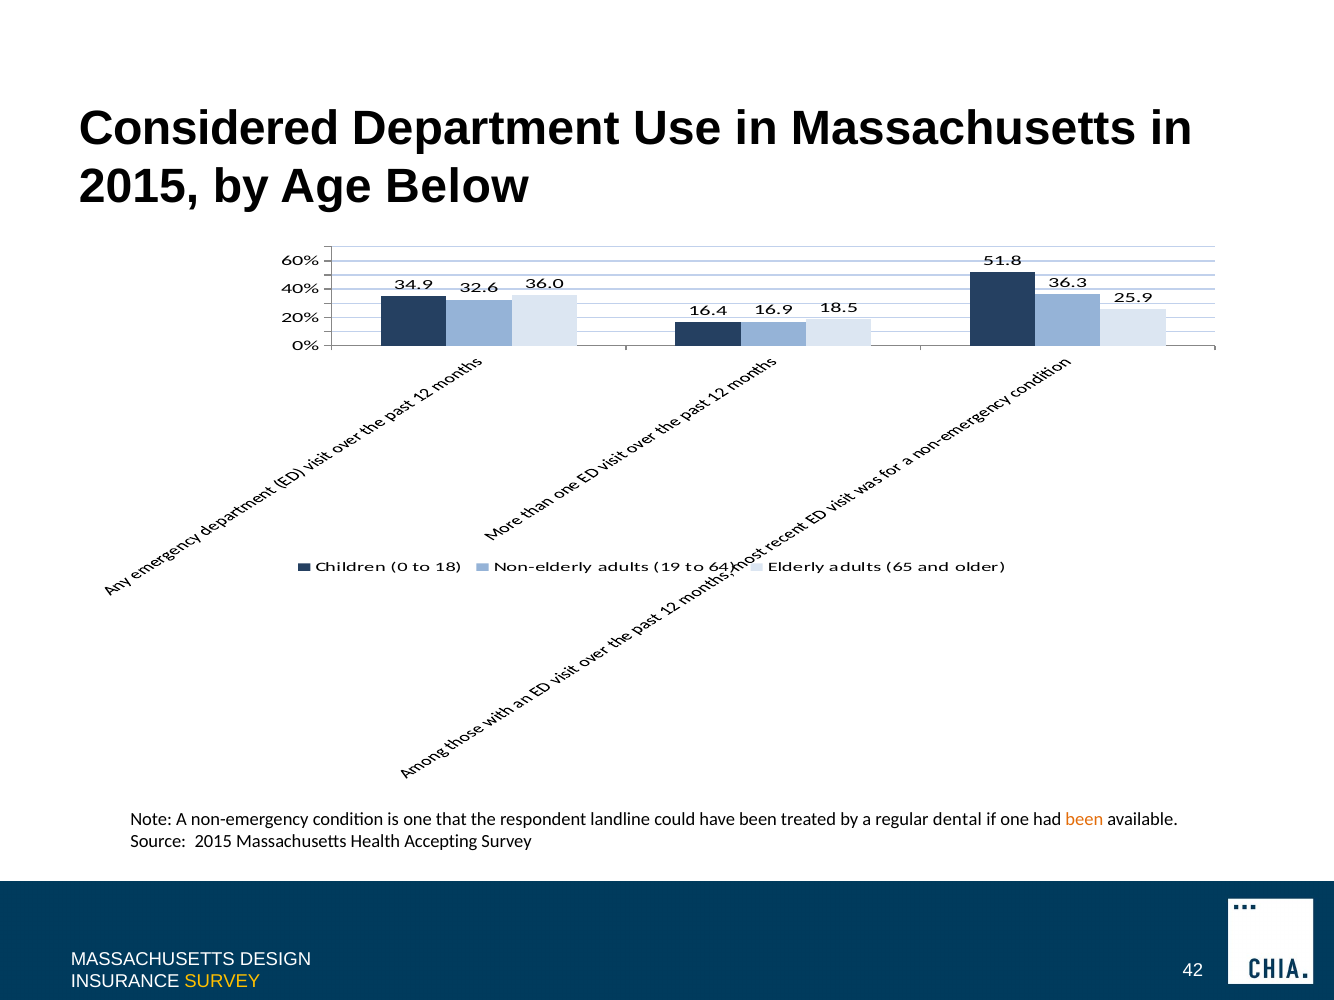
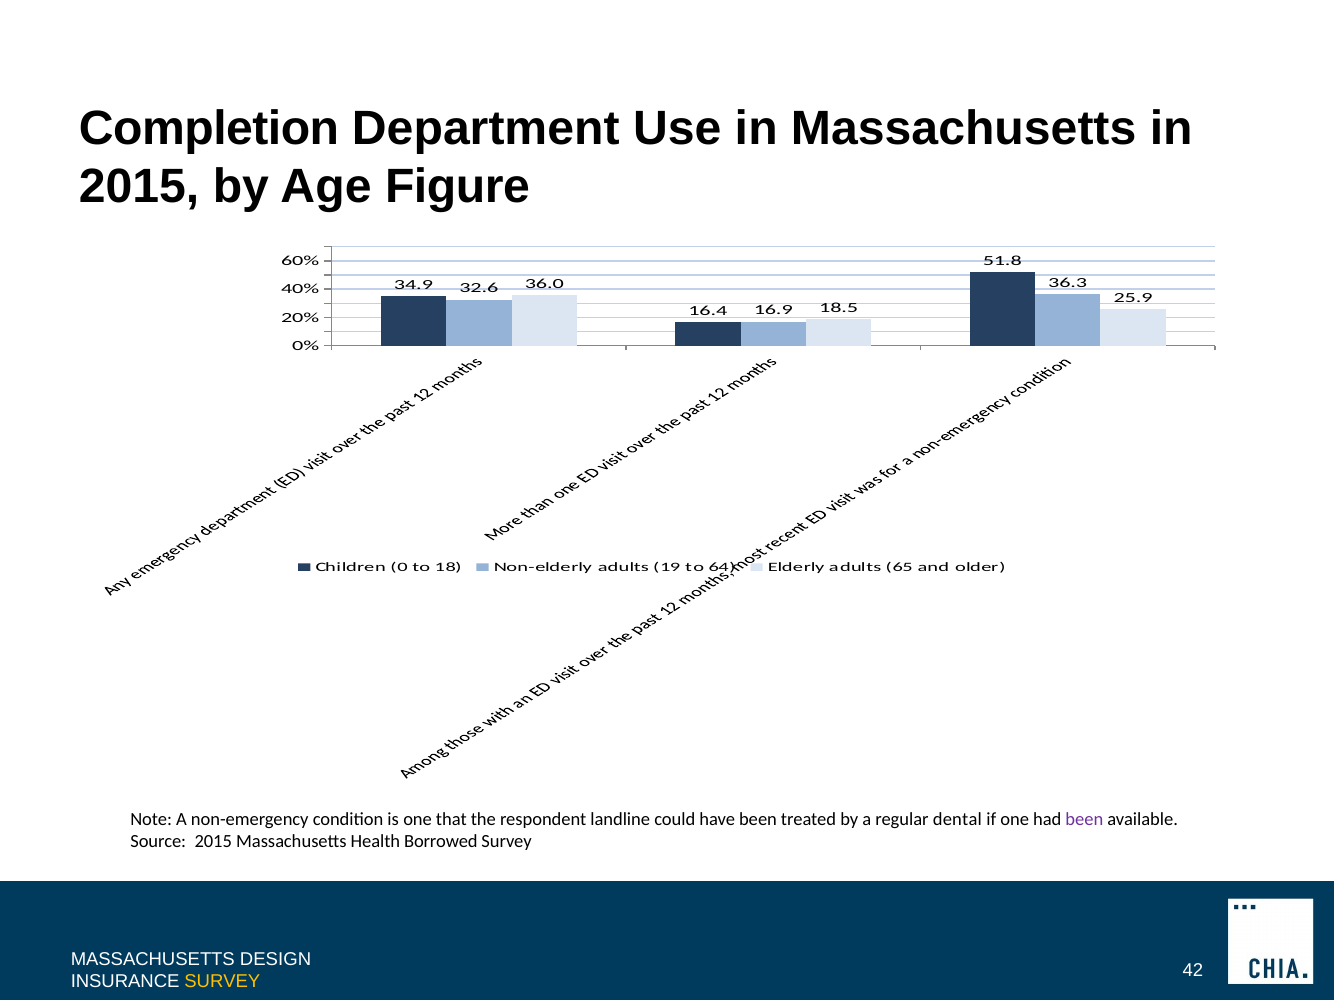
Considered: Considered -> Completion
Below: Below -> Figure
been at (1084, 819) colour: orange -> purple
Accepting: Accepting -> Borrowed
